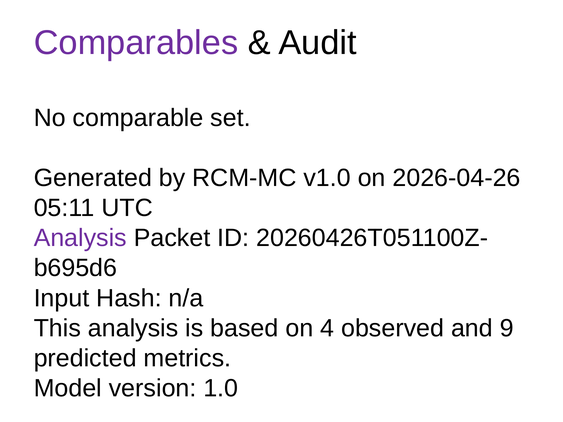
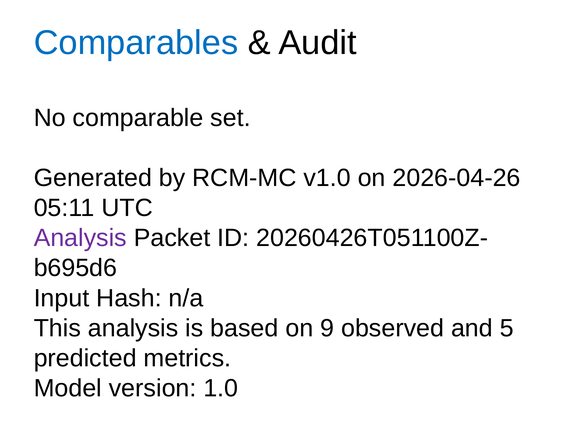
Comparables colour: purple -> blue
4: 4 -> 9
9: 9 -> 5
